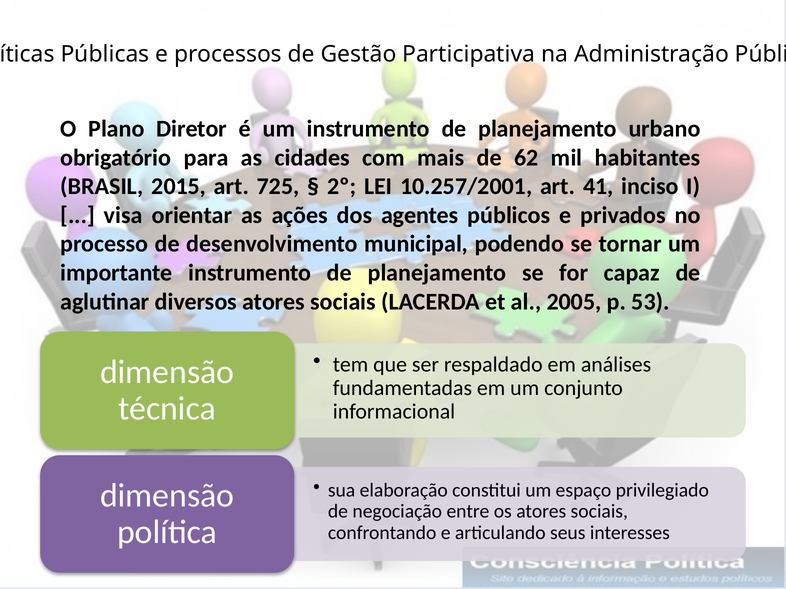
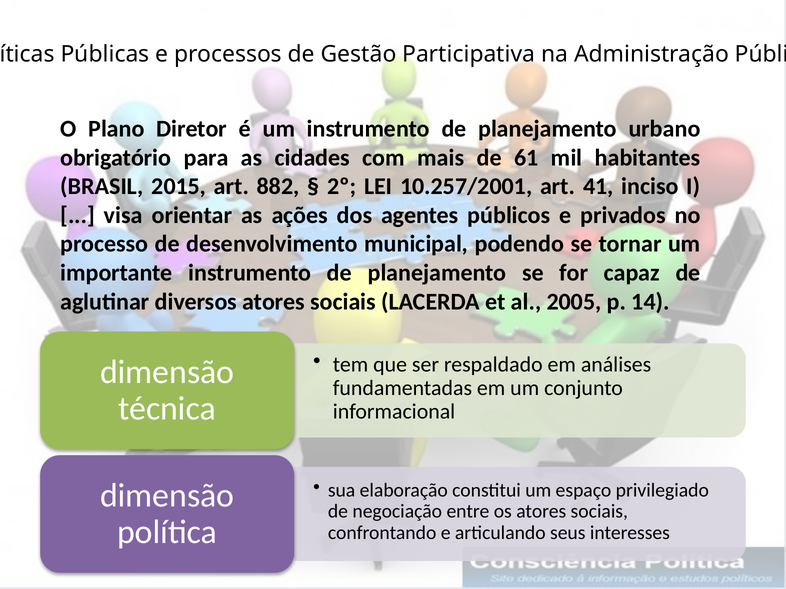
62: 62 -> 61
725: 725 -> 882
53: 53 -> 14
